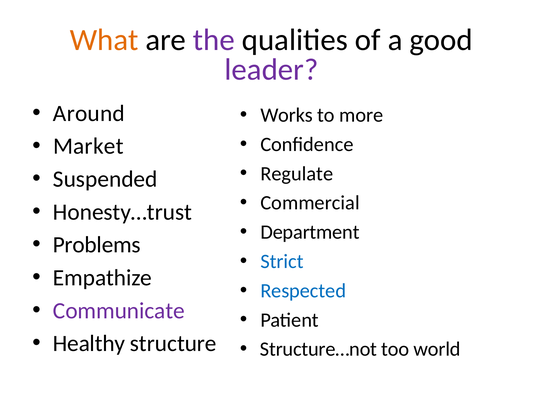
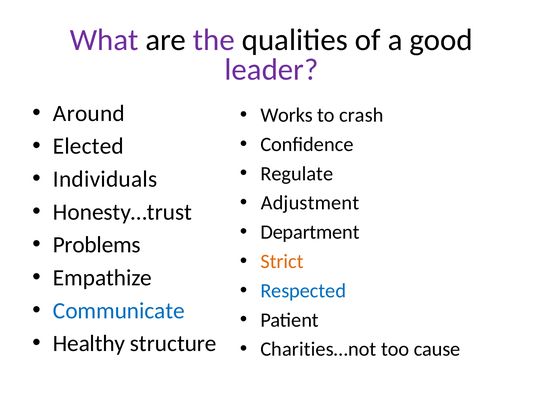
What colour: orange -> purple
more: more -> crash
Market: Market -> Elected
Suspended: Suspended -> Individuals
Commercial: Commercial -> Adjustment
Strict colour: blue -> orange
Communicate colour: purple -> blue
Structure…not: Structure…not -> Charities…not
world: world -> cause
